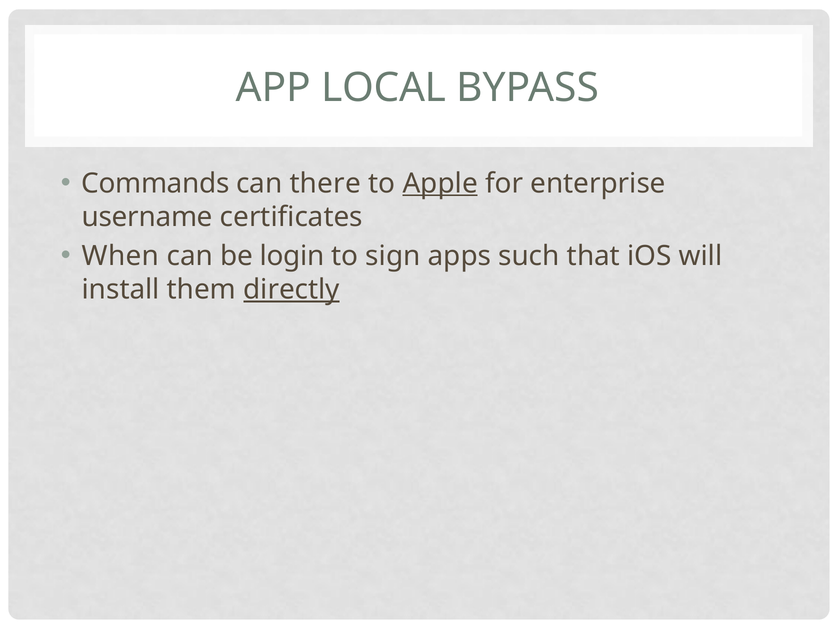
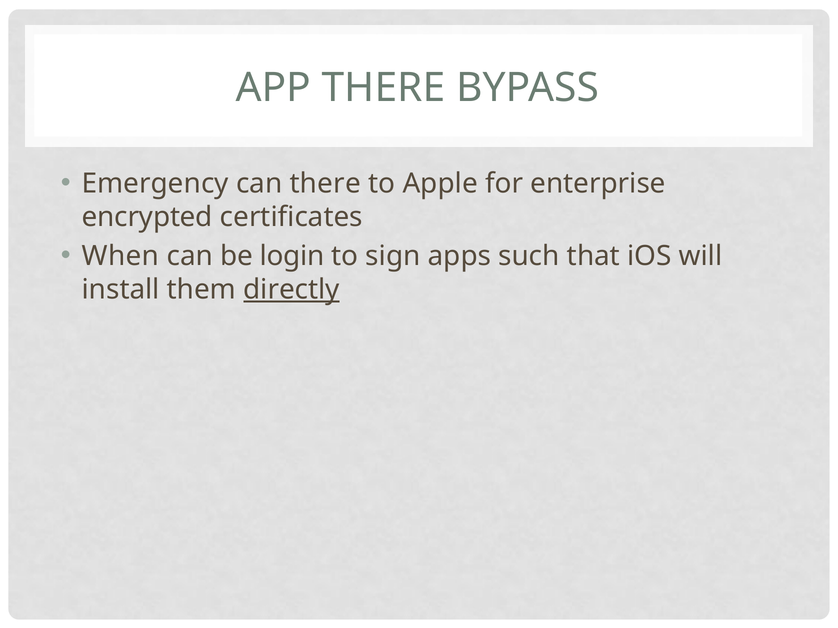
APP LOCAL: LOCAL -> THERE
Commands: Commands -> Emergency
Apple underline: present -> none
username: username -> encrypted
